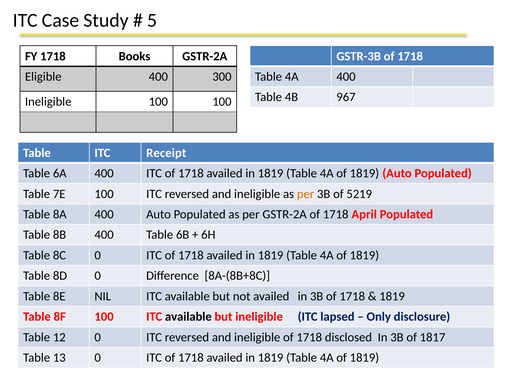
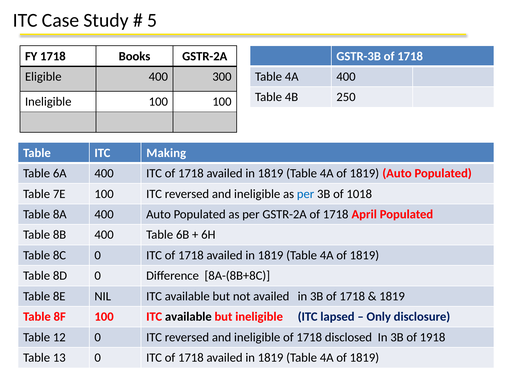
967: 967 -> 250
Receipt: Receipt -> Making
per at (306, 194) colour: orange -> blue
5219: 5219 -> 1018
1817: 1817 -> 1918
